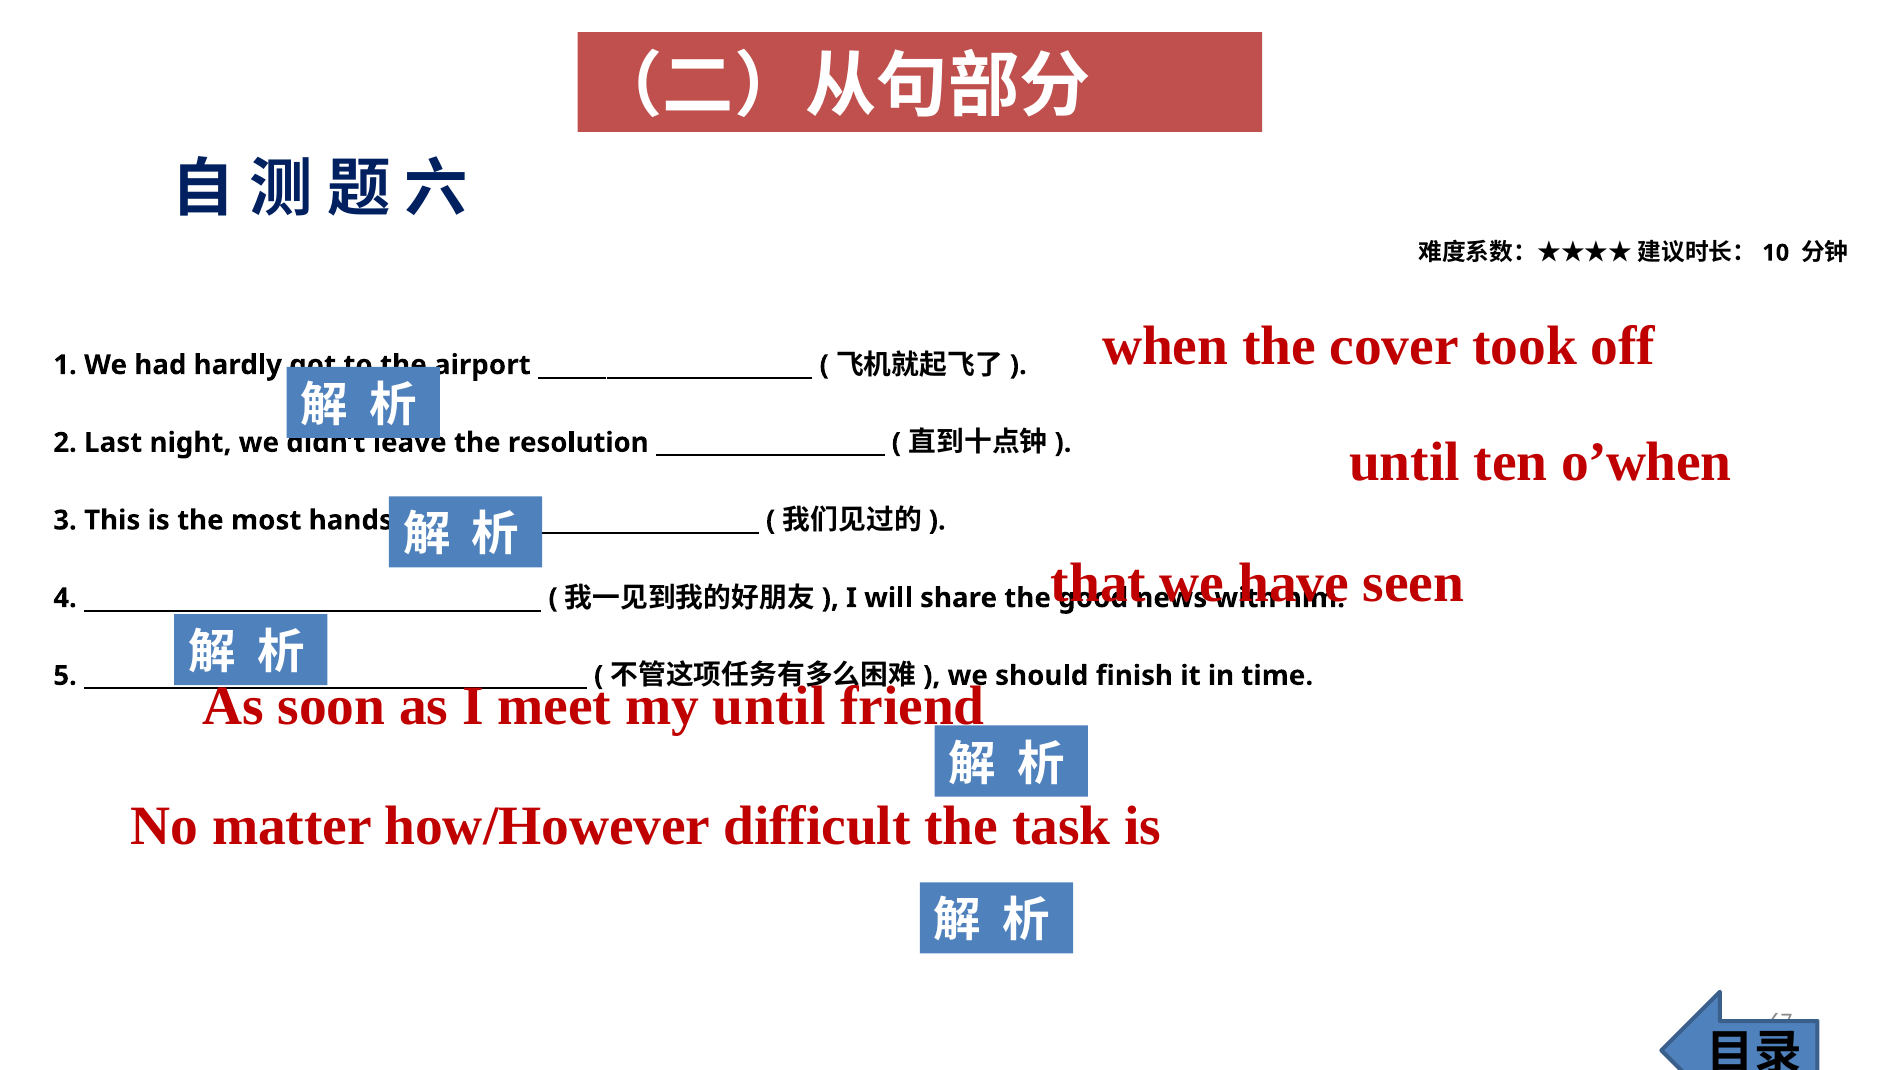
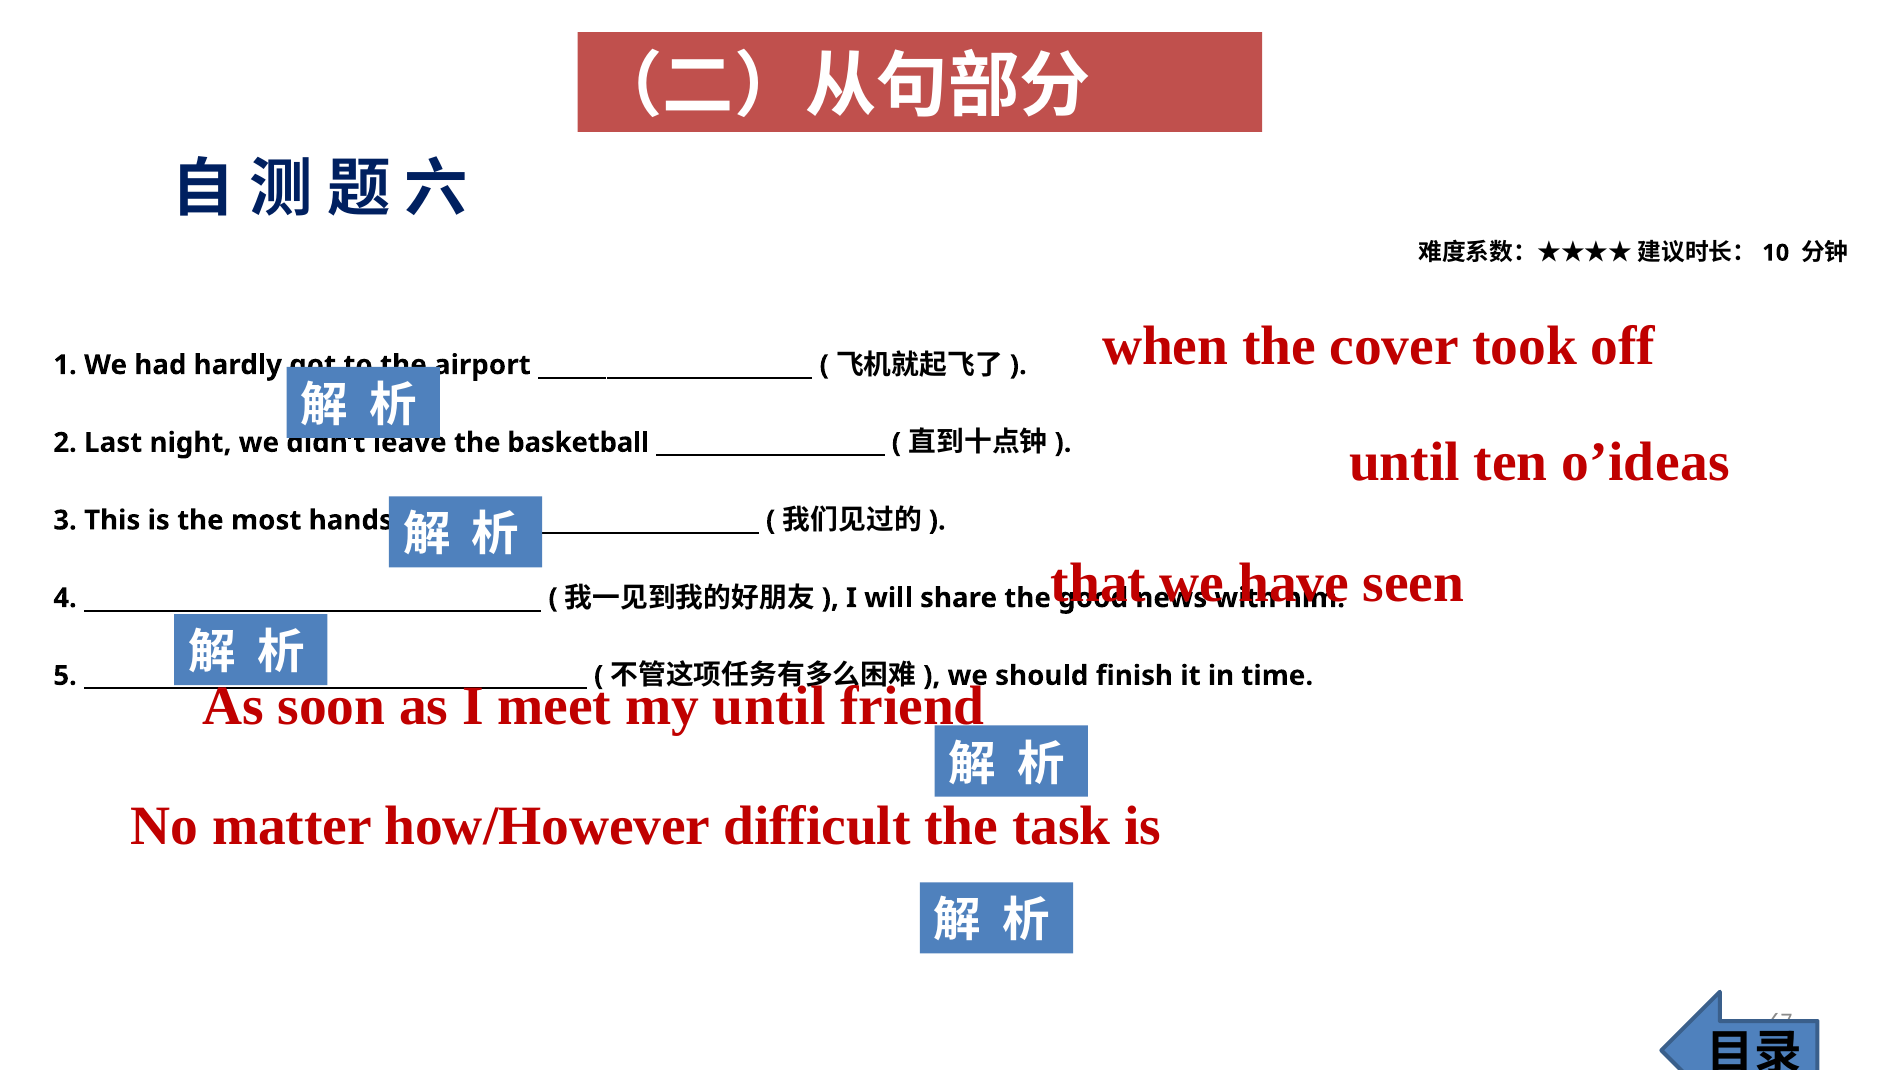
o’when: o’when -> o’ideas
resolution: resolution -> basketball
